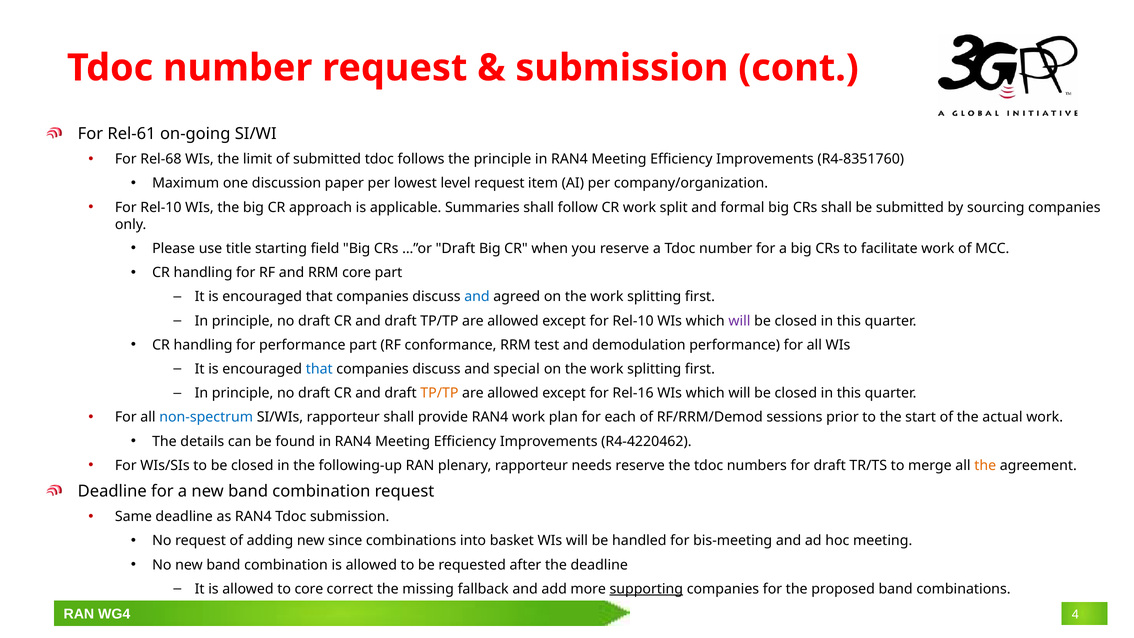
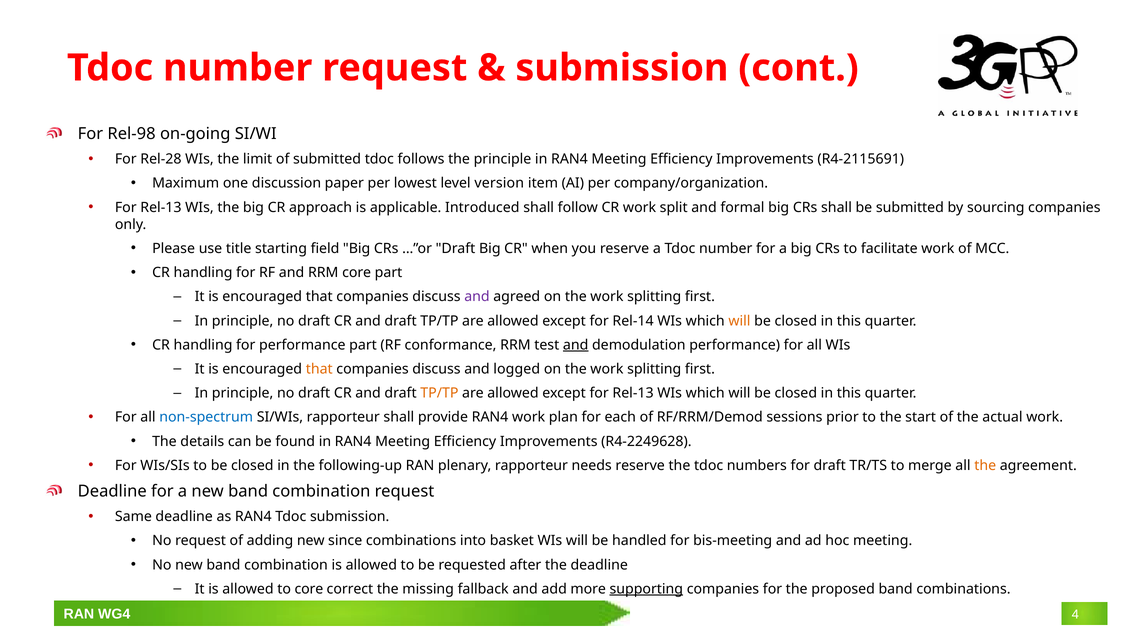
Rel-61: Rel-61 -> Rel-98
Rel-68: Rel-68 -> Rel-28
R4-8351760: R4-8351760 -> R4-2115691
level request: request -> version
Rel-10 at (161, 207): Rel-10 -> Rel-13
Summaries: Summaries -> Introduced
and at (477, 297) colour: blue -> purple
except for Rel-10: Rel-10 -> Rel-14
will at (739, 321) colour: purple -> orange
and at (576, 345) underline: none -> present
that at (319, 369) colour: blue -> orange
special: special -> logged
except for Rel-16: Rel-16 -> Rel-13
R4-4220462: R4-4220462 -> R4-2249628
